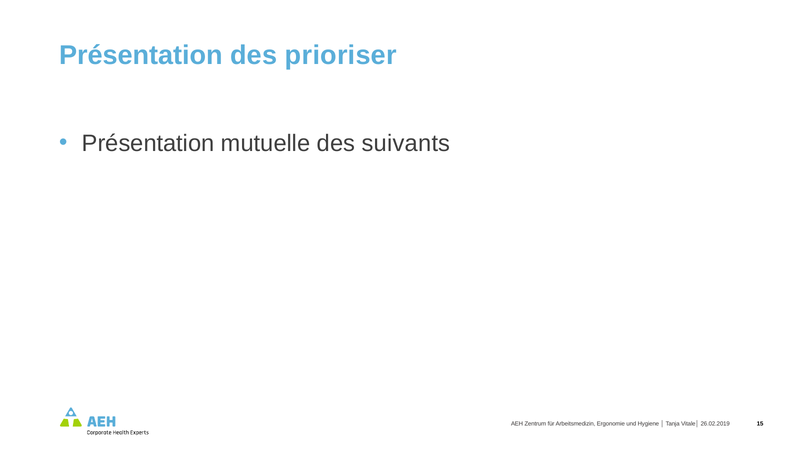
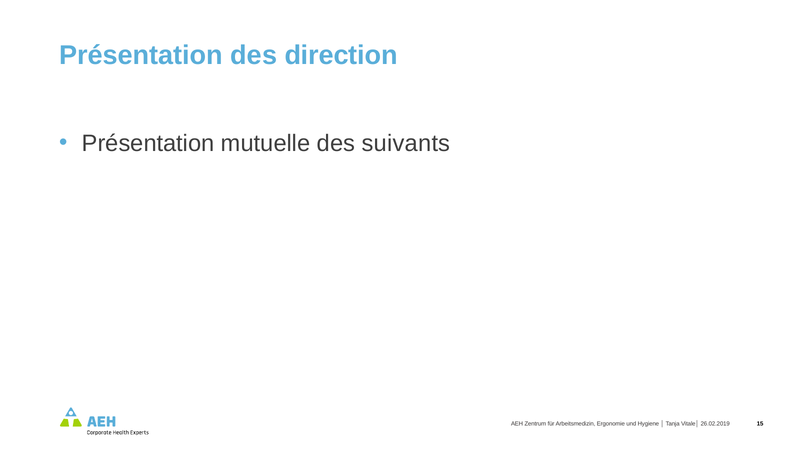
prioriser: prioriser -> direction
